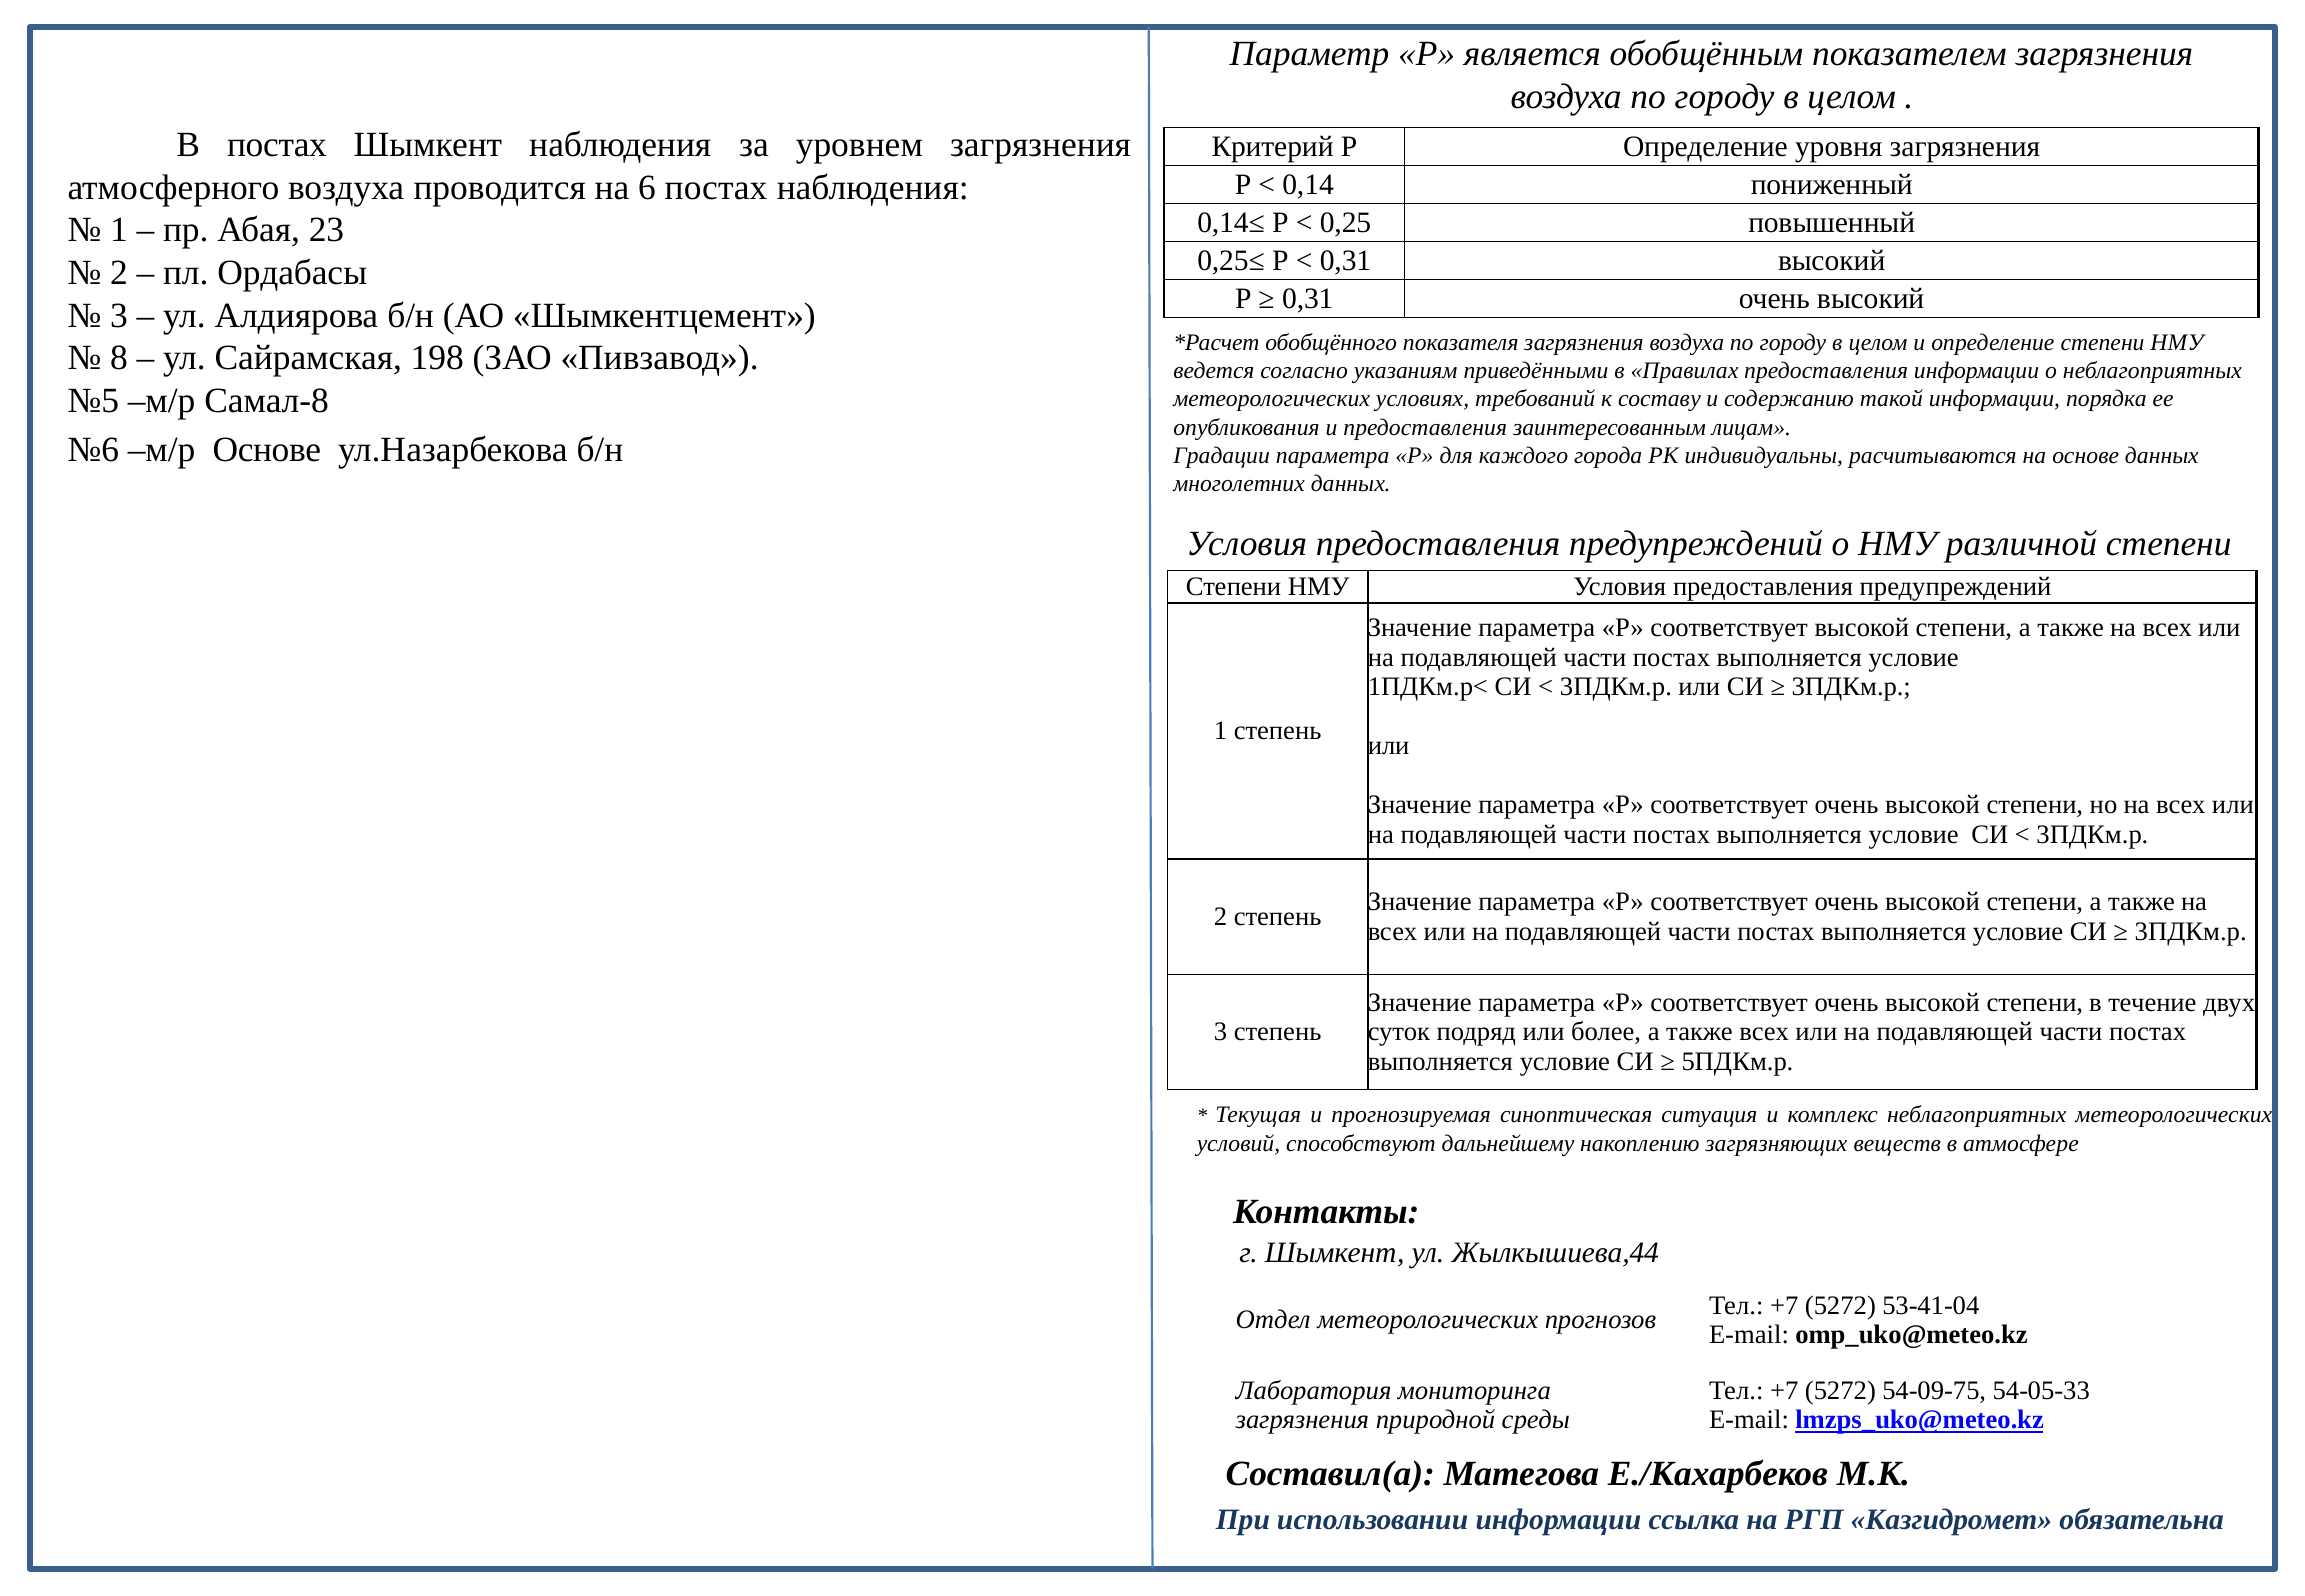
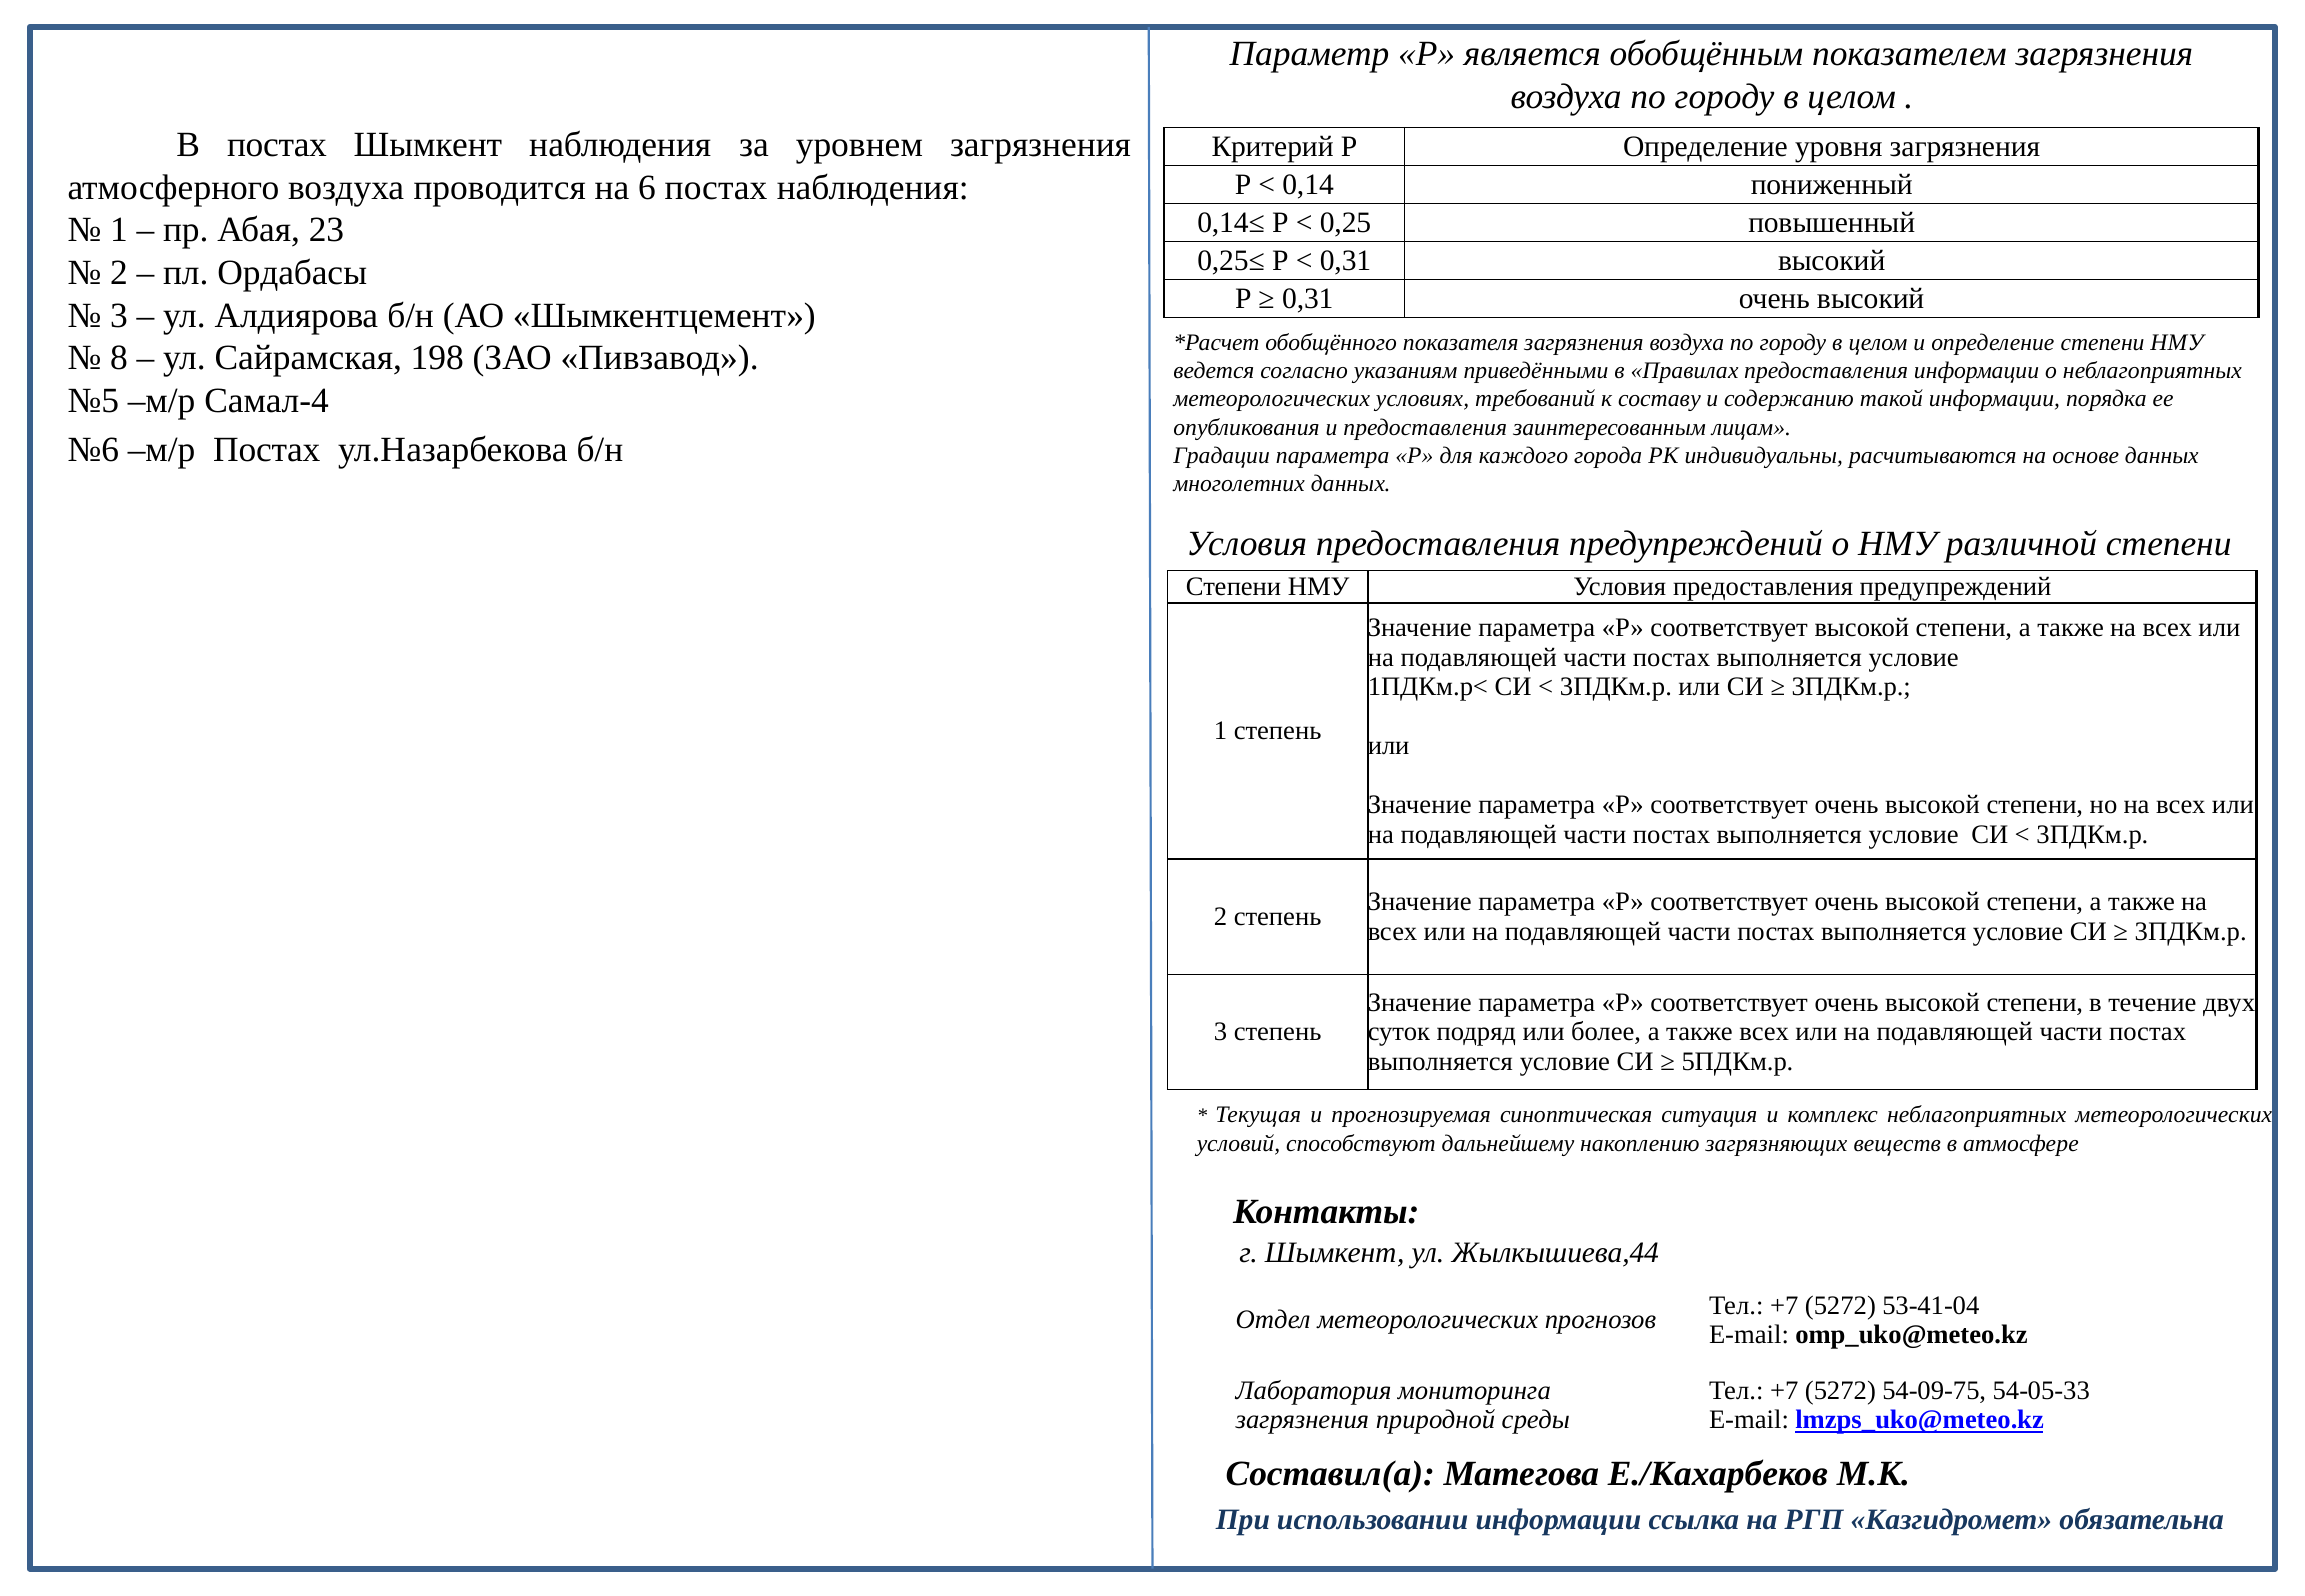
Самал-8: Самал-8 -> Самал-4
м/р Основе: Основе -> Постах
